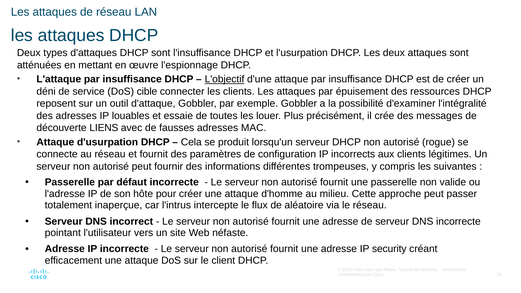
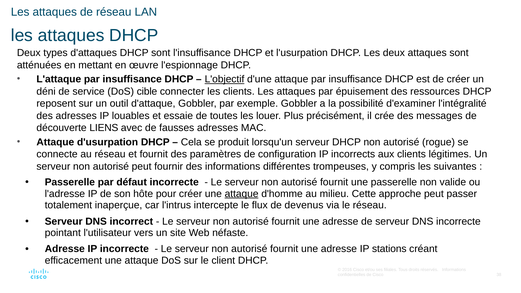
attaque at (242, 194) underline: none -> present
aléatoire: aléatoire -> devenus
security: security -> stations
